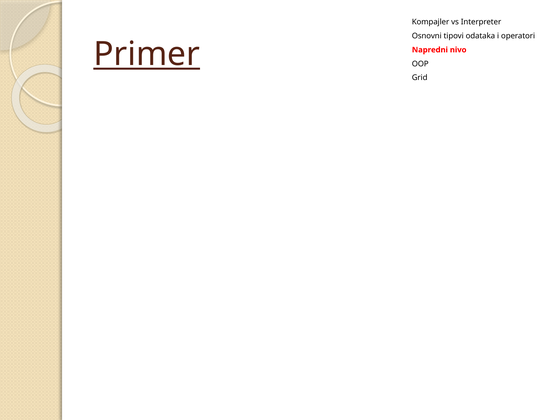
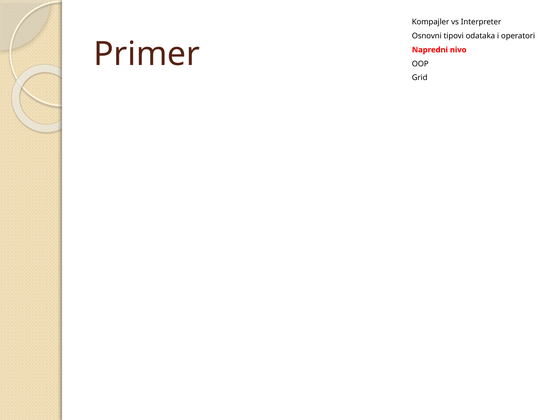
Primer underline: present -> none
